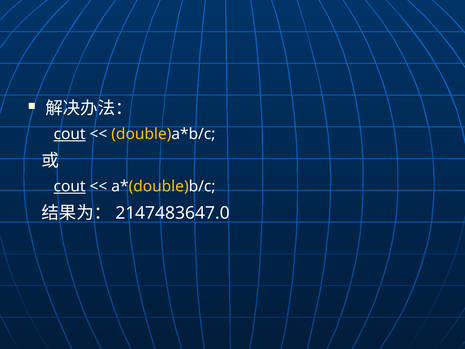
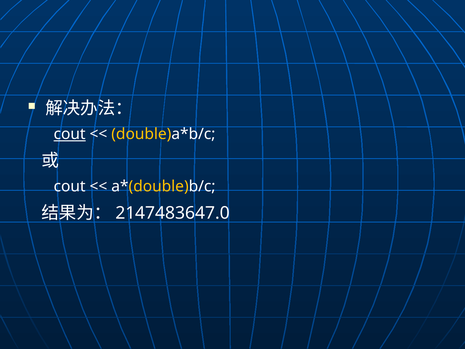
cout at (70, 186) underline: present -> none
